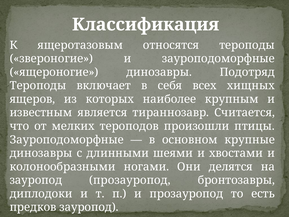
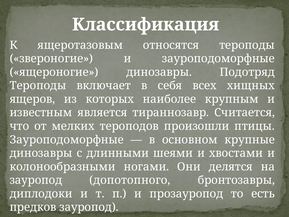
зауропод прозауропод: прозауропод -> допотопного
